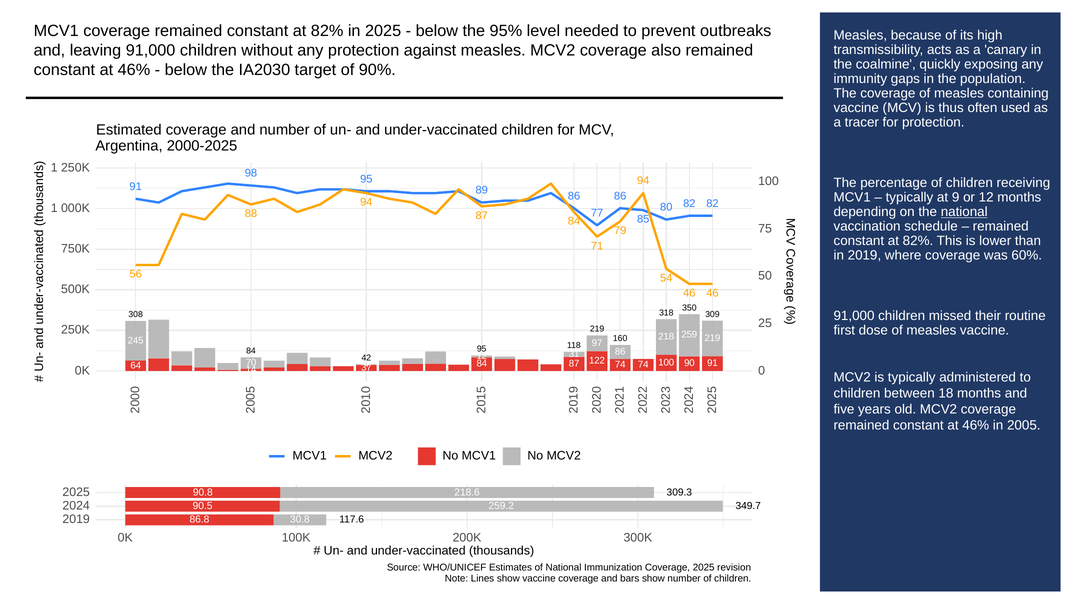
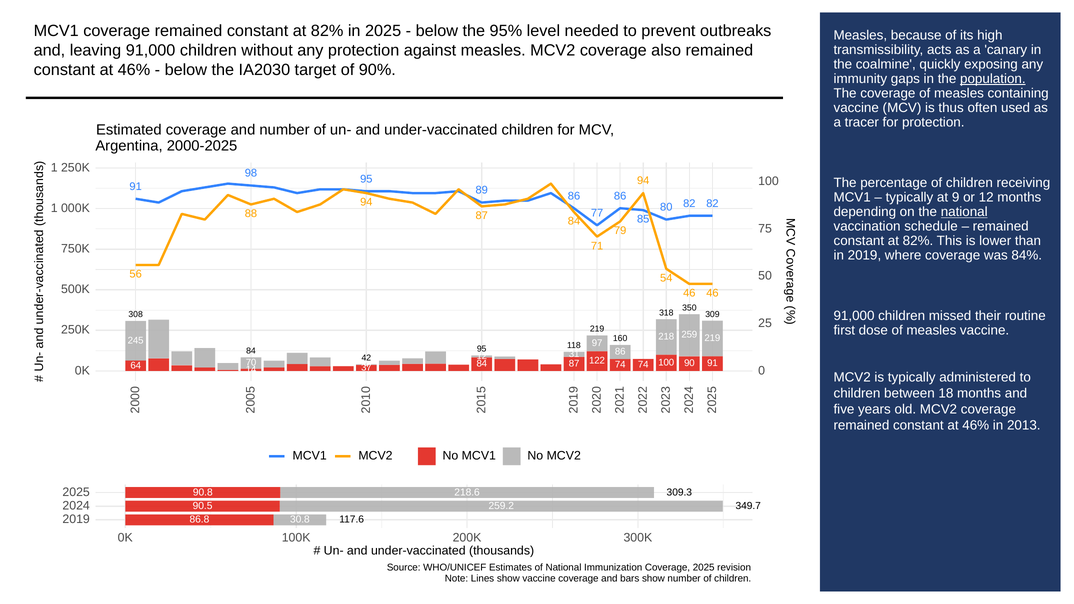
population underline: none -> present
60%: 60% -> 84%
2005: 2005 -> 2013
